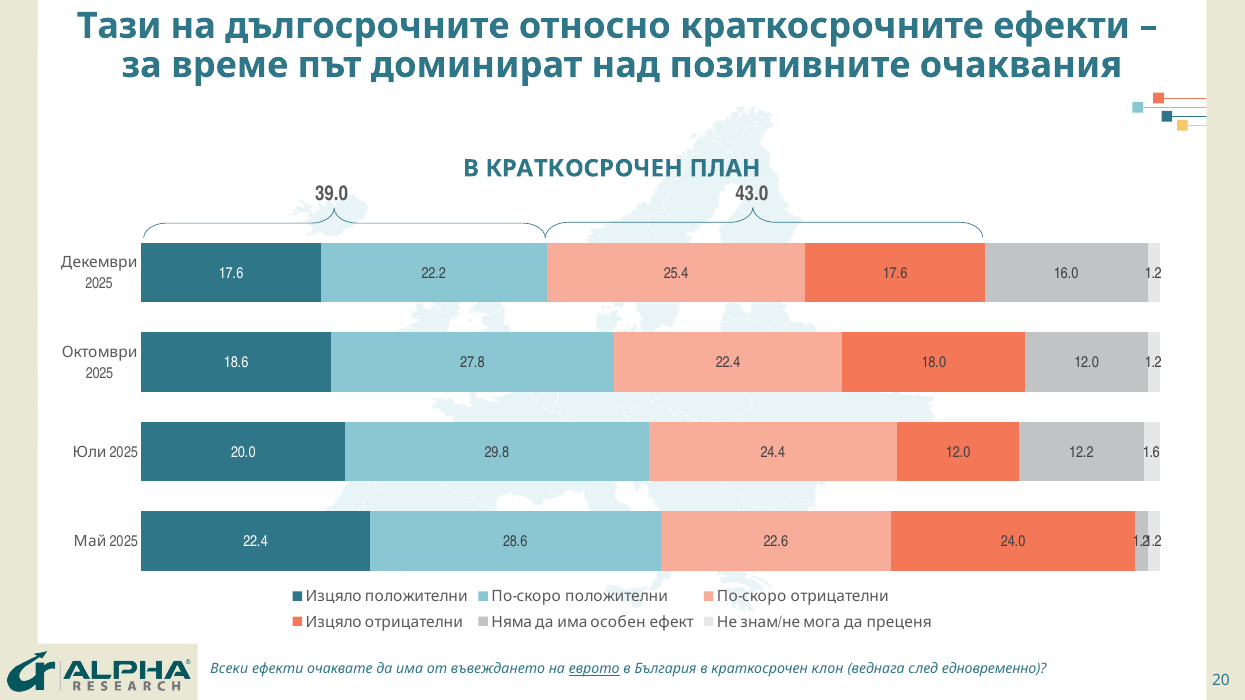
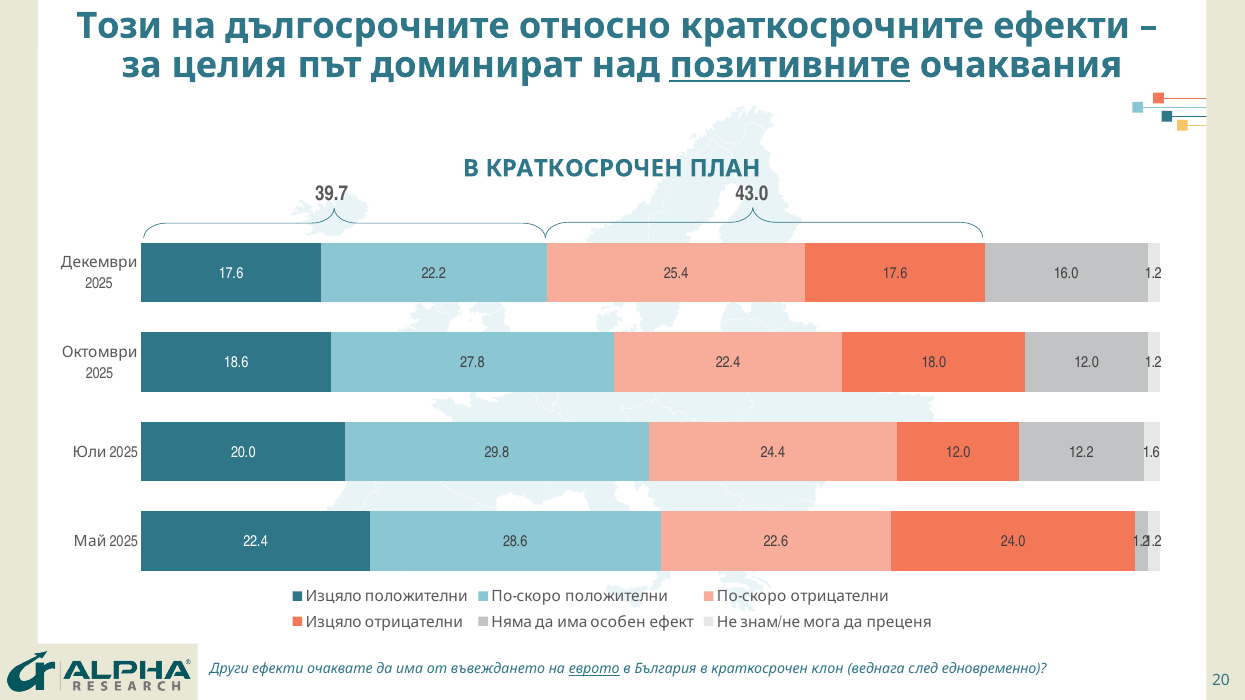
Тази: Тази -> Този
време: време -> целия
позитивните underline: none -> present
39.0: 39.0 -> 39.7
Всеки: Всеки -> Други
